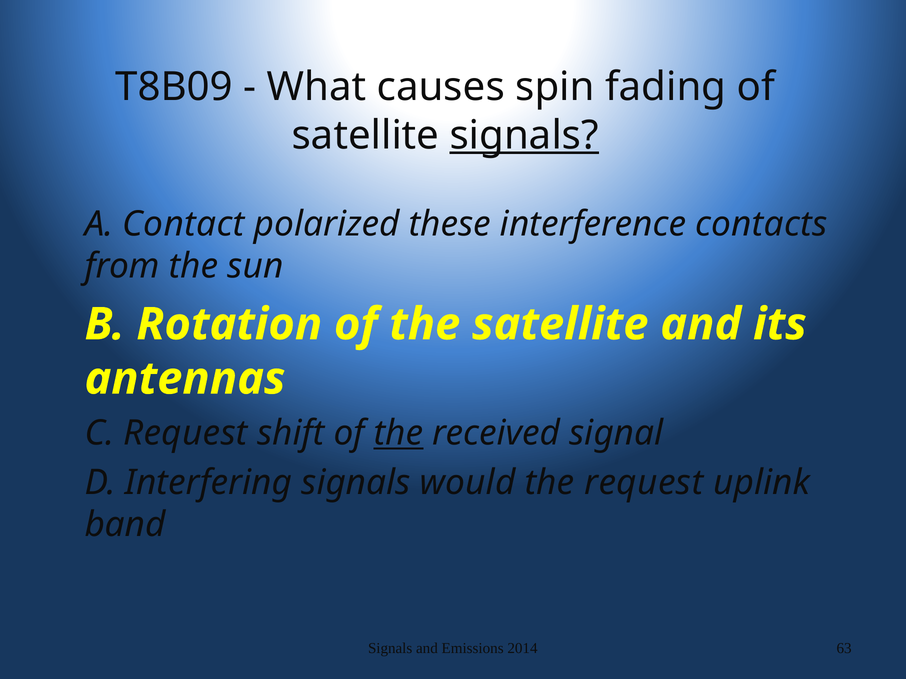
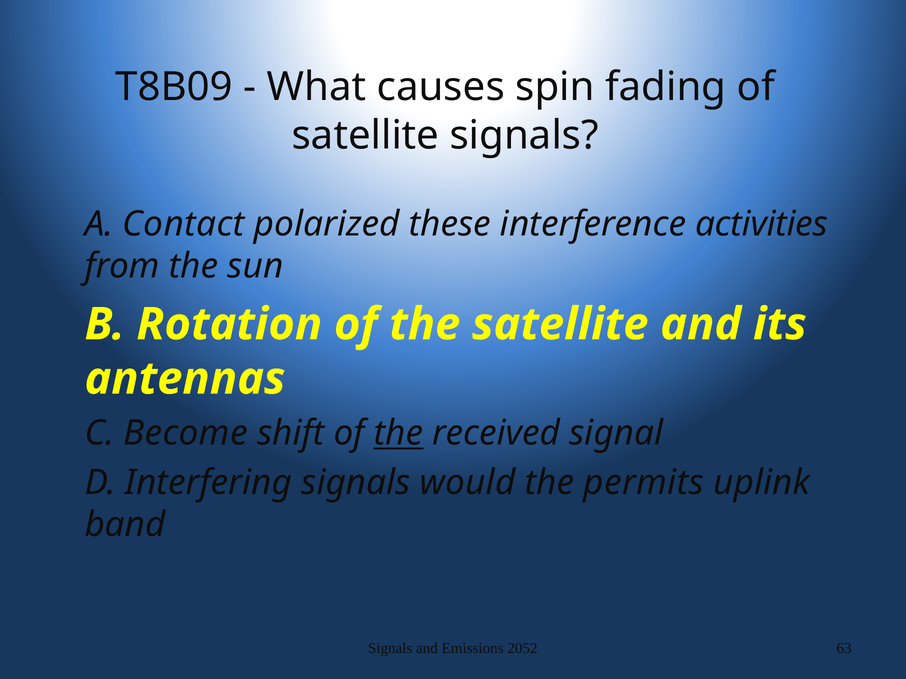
signals at (524, 135) underline: present -> none
contacts: contacts -> activities
C Request: Request -> Become
the request: request -> permits
2014: 2014 -> 2052
